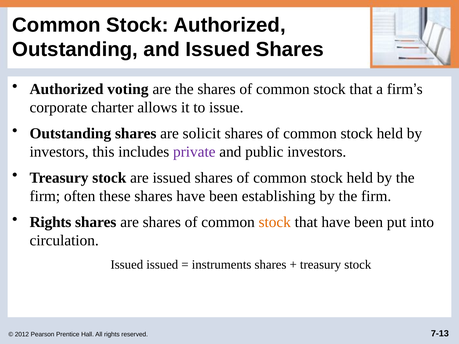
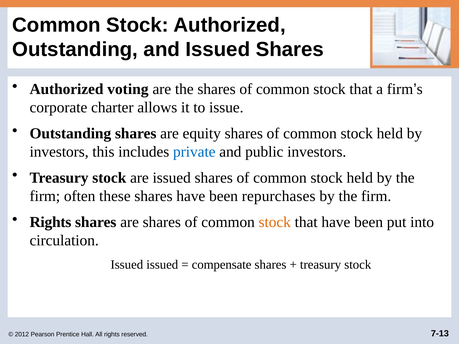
solicit: solicit -> equity
private colour: purple -> blue
establishing: establishing -> repurchases
instruments: instruments -> compensate
